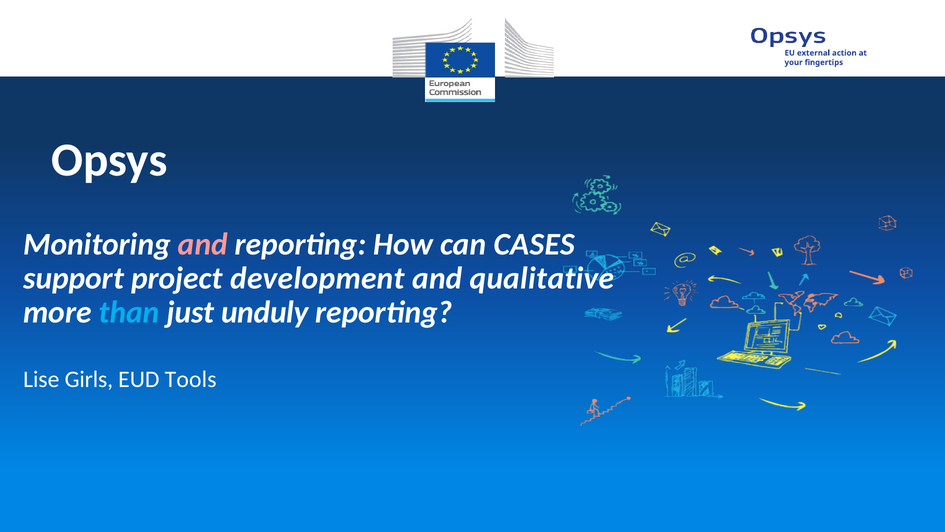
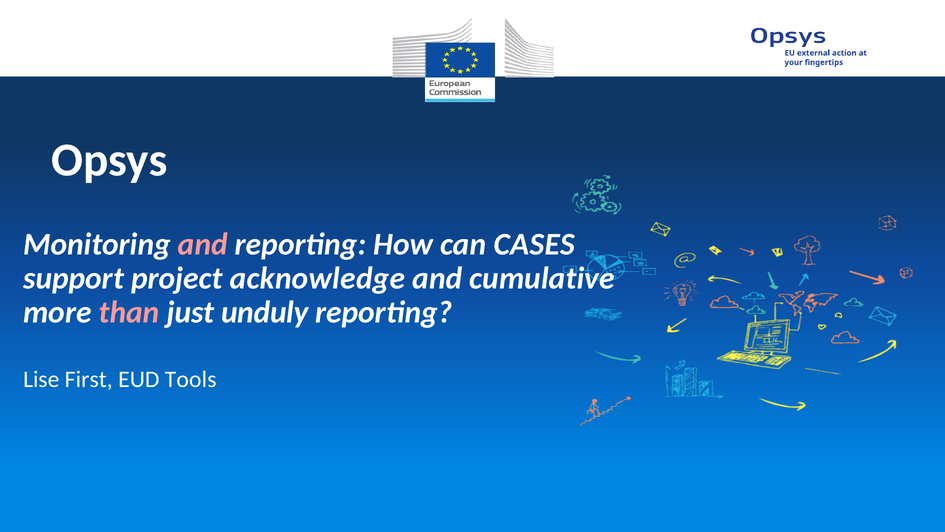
development: development -> acknowledge
qualitative: qualitative -> cumulative
than colour: light blue -> pink
Girls: Girls -> First
